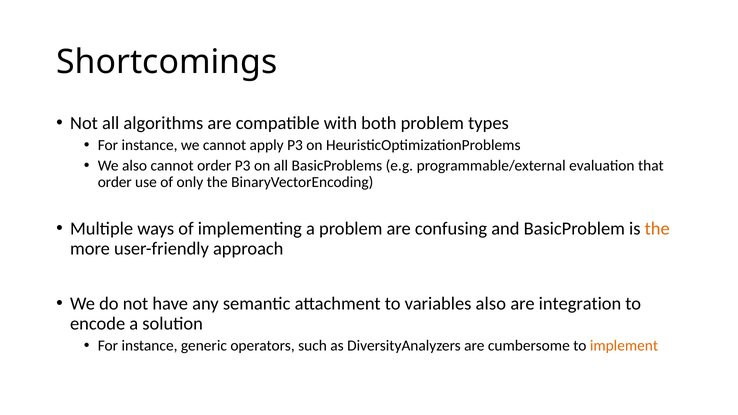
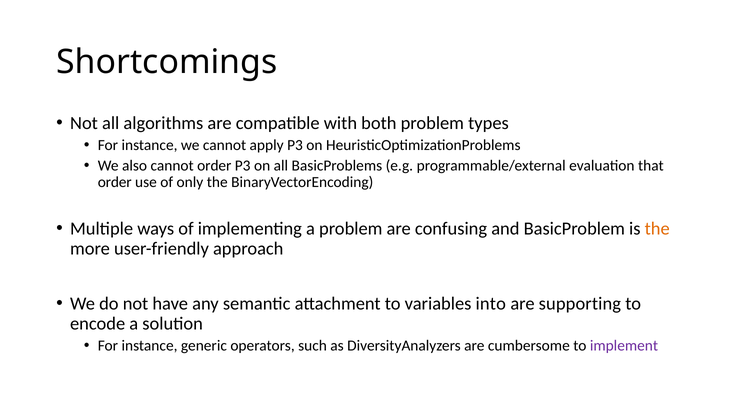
variables also: also -> into
integration: integration -> supporting
implement colour: orange -> purple
